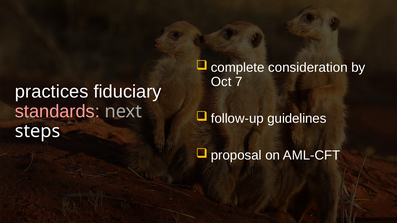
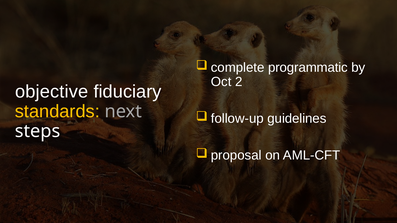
consideration: consideration -> programmatic
7: 7 -> 2
practices: practices -> objective
standards colour: pink -> yellow
